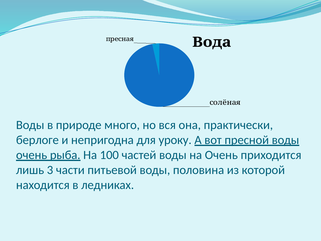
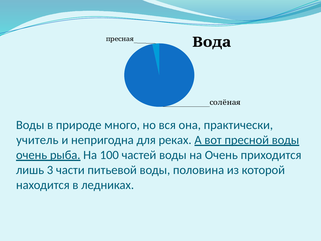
берлоге: берлоге -> учитель
уроку: уроку -> реках
